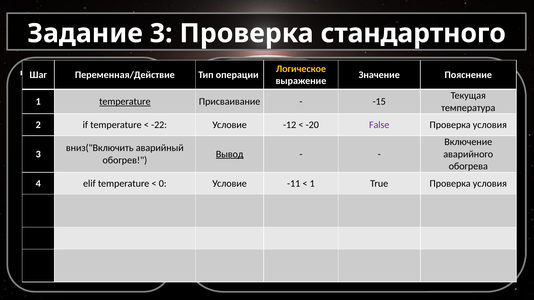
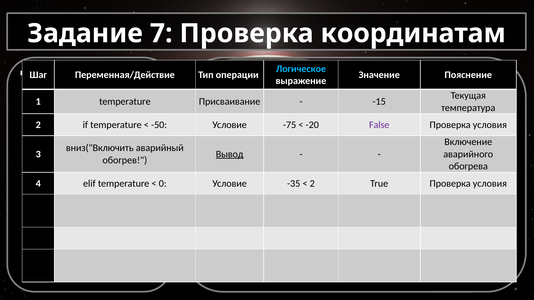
Задание 3: 3 -> 7
стандартного: стандартного -> координатам
Логическое colour: yellow -> light blue
temperature at (125, 102) underline: present -> none
-22: -22 -> -50
-12: -12 -> -75
-11: -11 -> -35
1 at (312, 184): 1 -> 2
